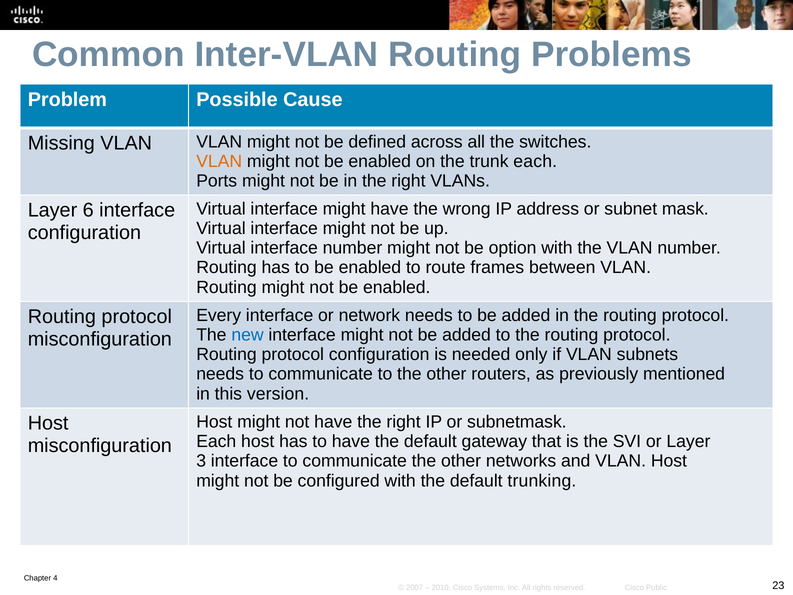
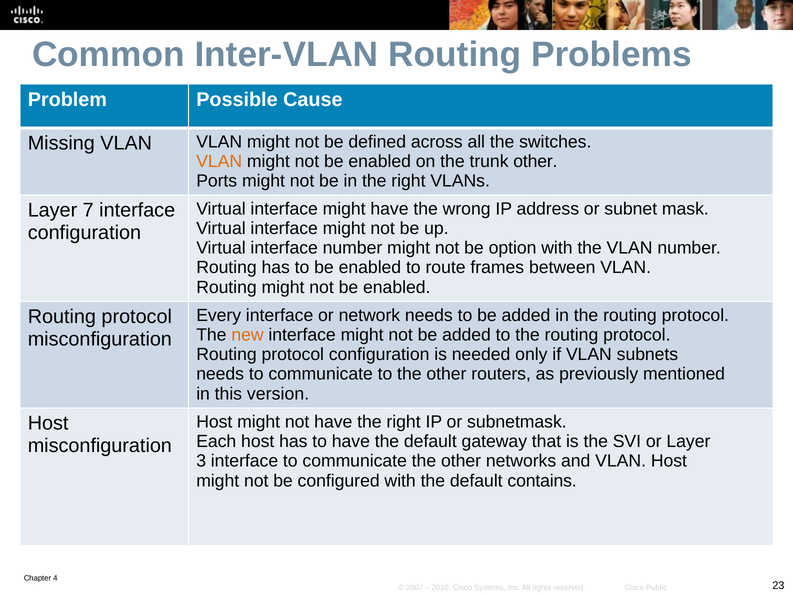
trunk each: each -> other
6: 6 -> 7
new colour: blue -> orange
trunking: trunking -> contains
